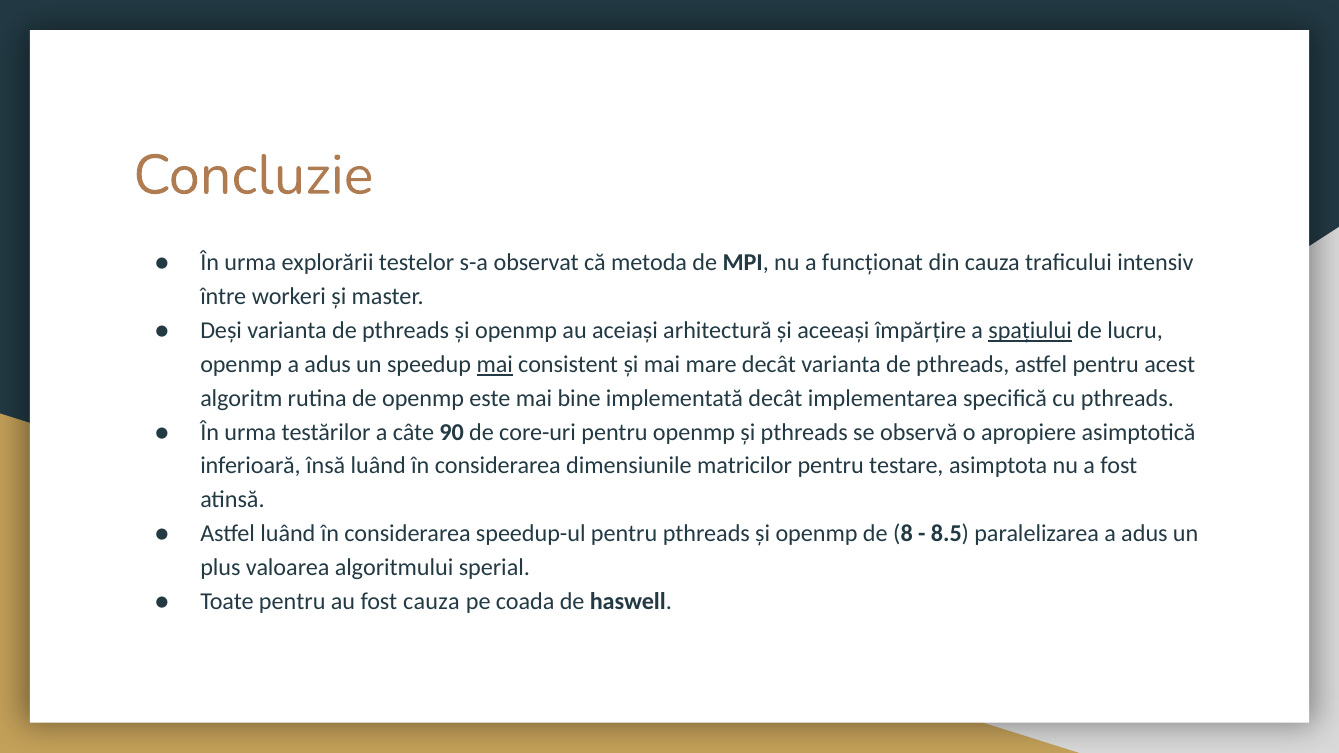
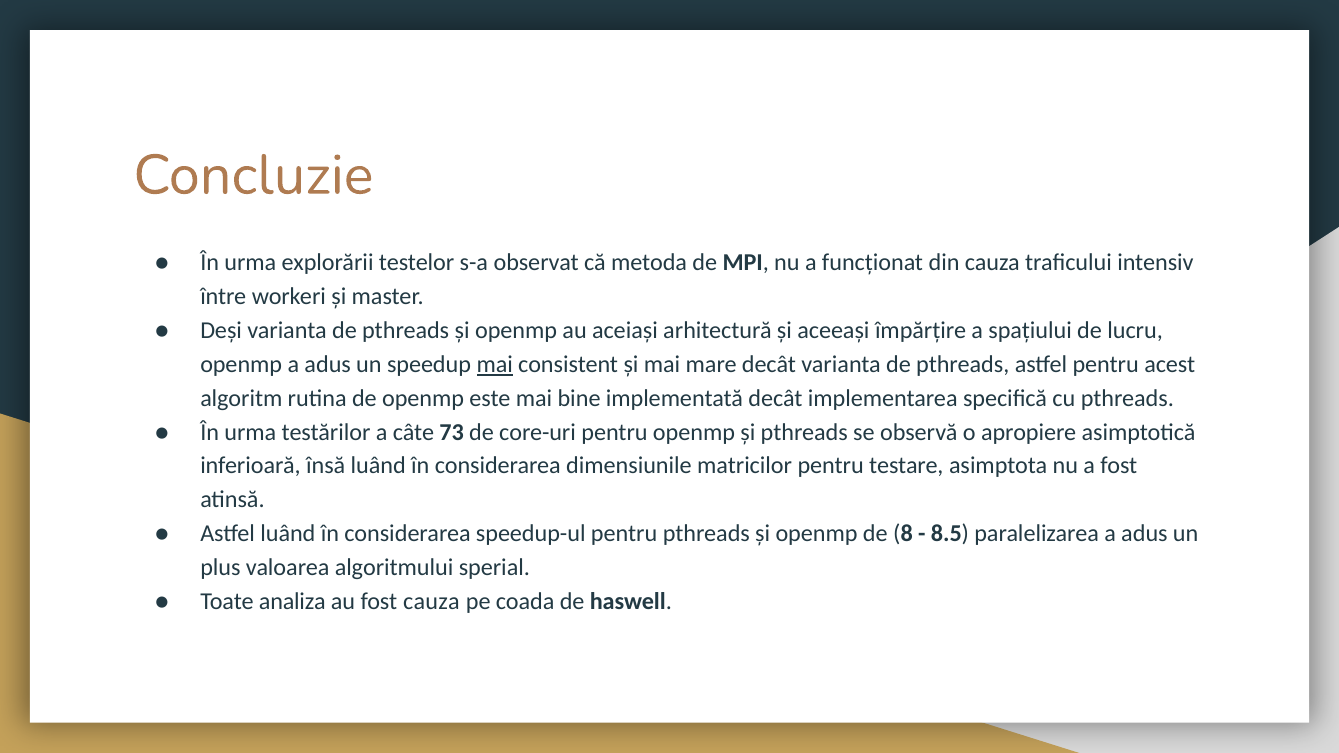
spațiului underline: present -> none
90: 90 -> 73
Toate pentru: pentru -> analiza
